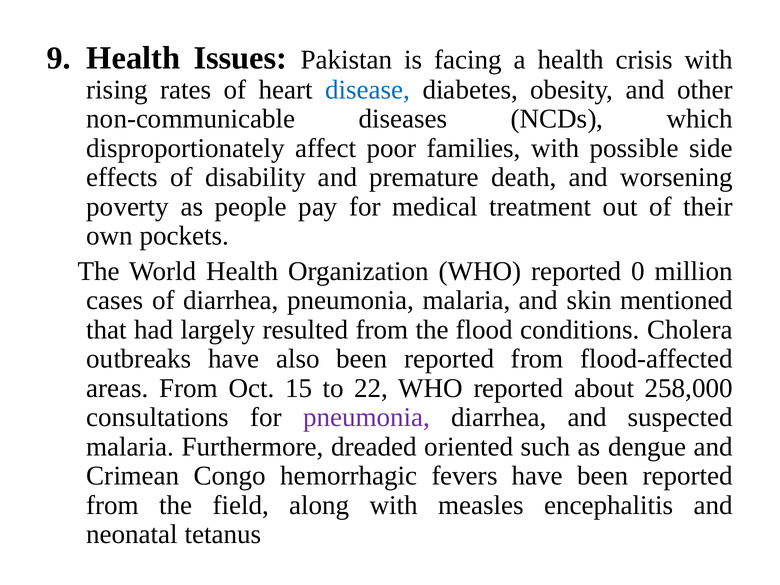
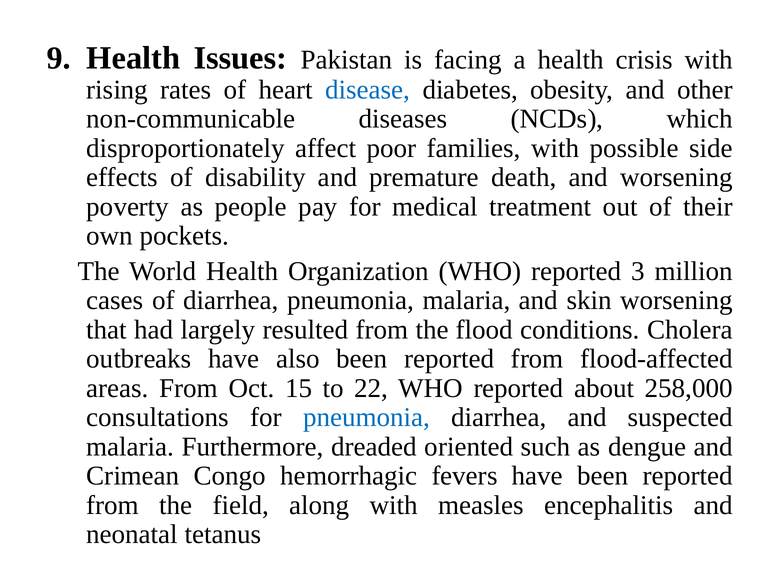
0: 0 -> 3
skin mentioned: mentioned -> worsening
pneumonia at (367, 417) colour: purple -> blue
